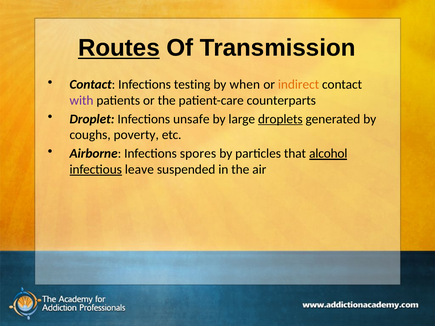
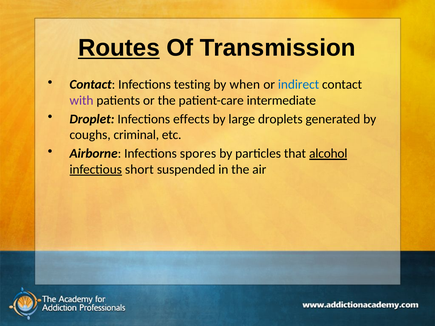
indirect colour: orange -> blue
counterparts: counterparts -> intermediate
unsafe: unsafe -> effects
droplets underline: present -> none
poverty: poverty -> criminal
leave: leave -> short
